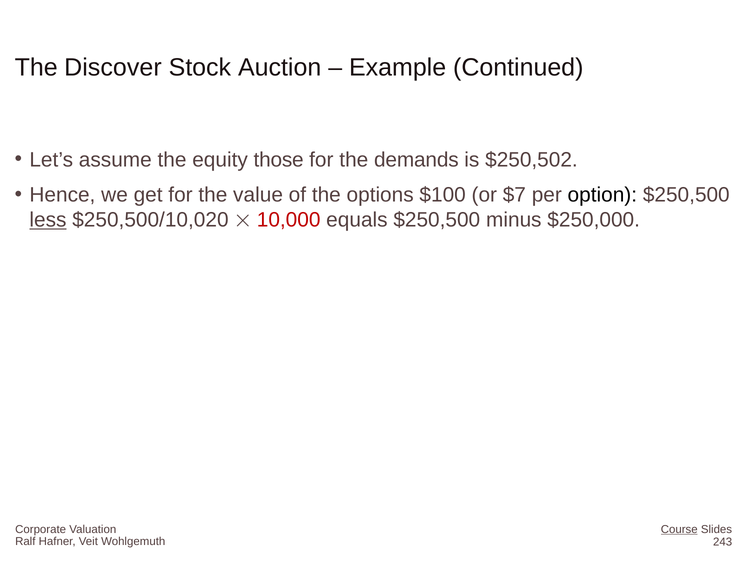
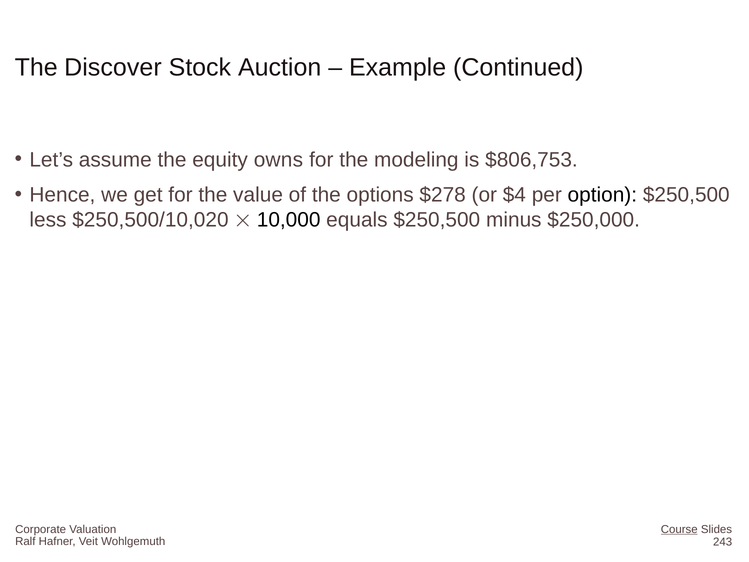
those: those -> owns
demands: demands -> modeling
$250,502: $250,502 -> $806,753
$100: $100 -> $278
$7: $7 -> $4
less underline: present -> none
10,000 colour: red -> black
